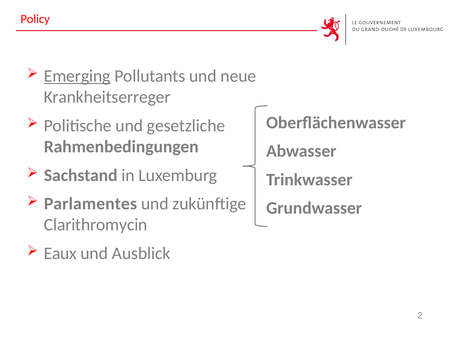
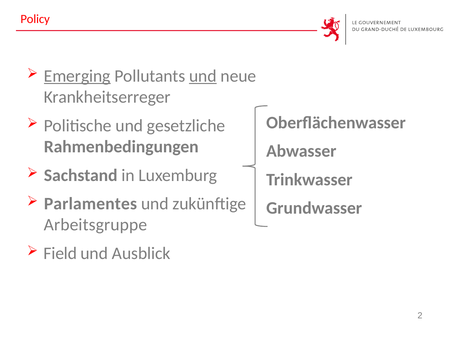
und at (203, 76) underline: none -> present
Clarithromycin: Clarithromycin -> Arbeitsgruppe
Eaux: Eaux -> Field
